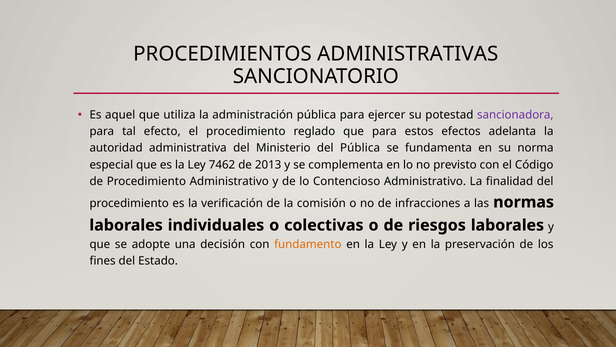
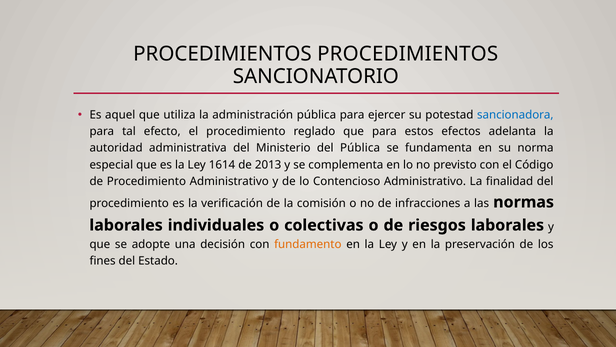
PROCEDIMIENTOS ADMINISTRATIVAS: ADMINISTRATIVAS -> PROCEDIMIENTOS
sancionadora colour: purple -> blue
7462: 7462 -> 1614
